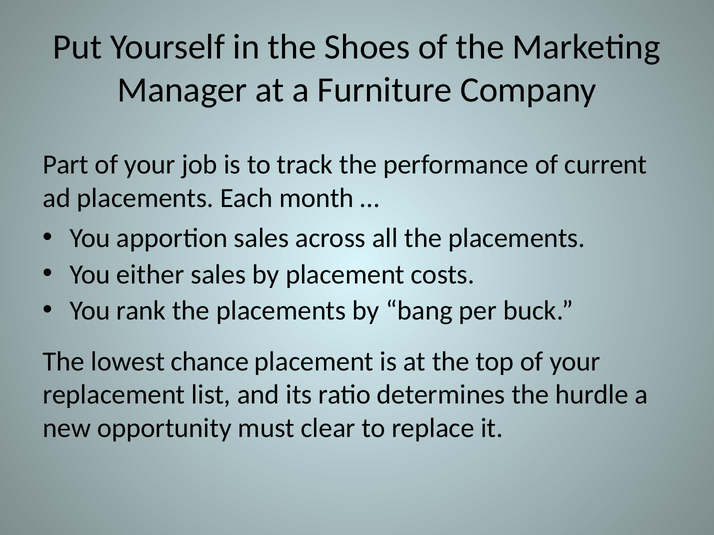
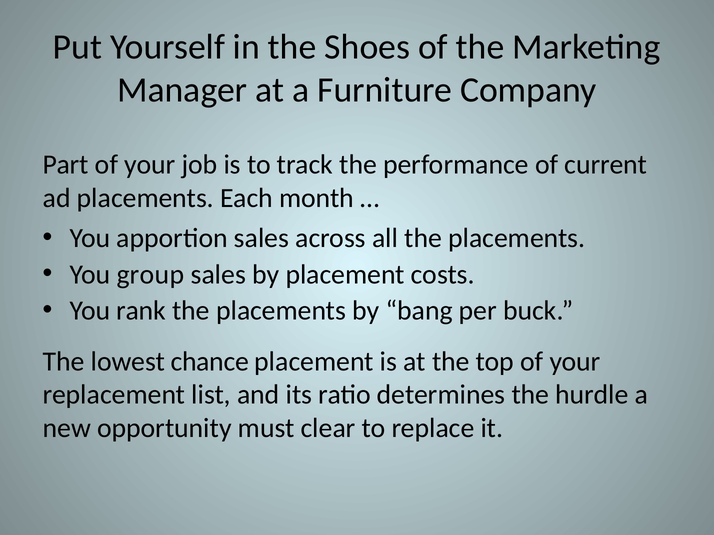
either: either -> group
